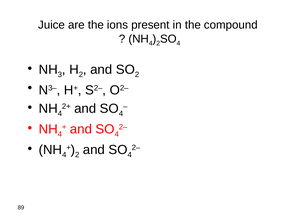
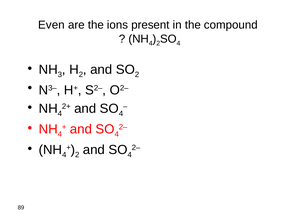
Juice: Juice -> Even
